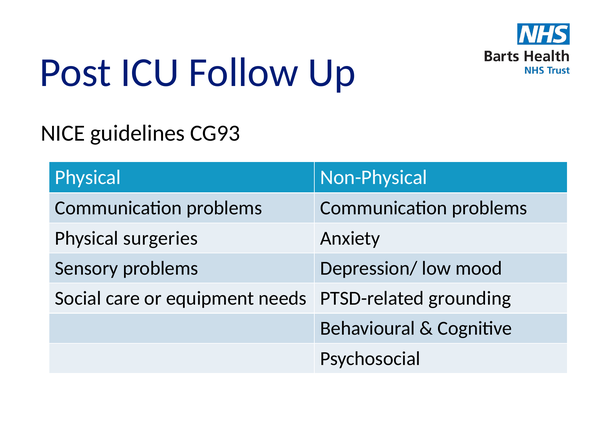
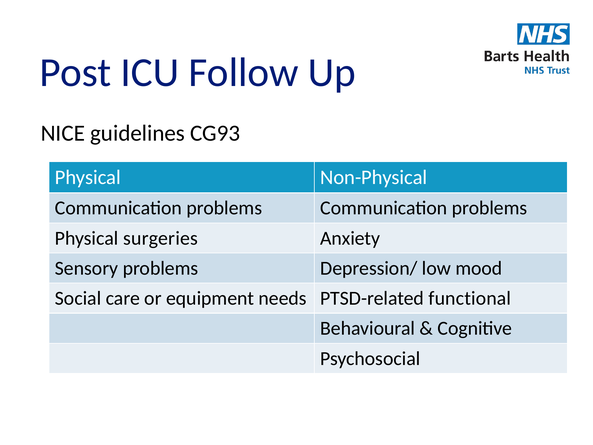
grounding: grounding -> functional
